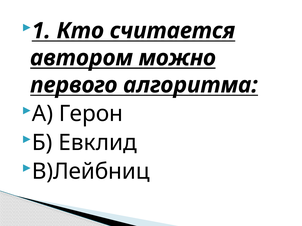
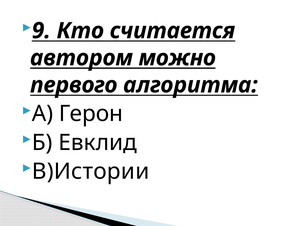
1: 1 -> 9
В)Лейбниц: В)Лейбниц -> В)Истории
